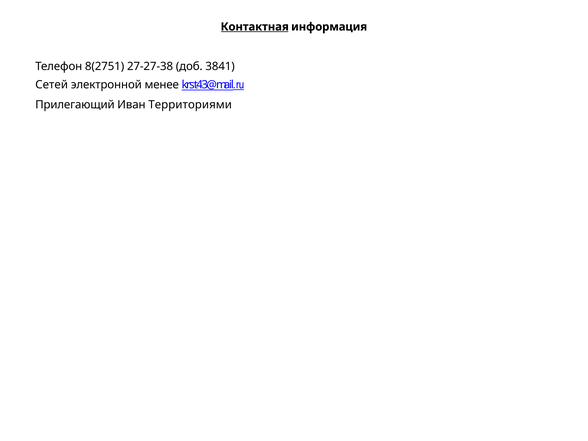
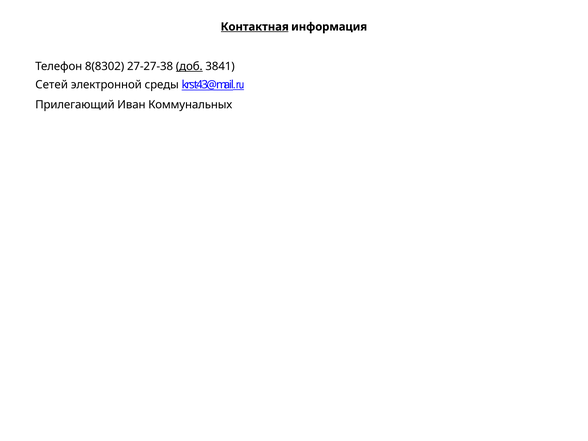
8(2751: 8(2751 -> 8(8302
доб underline: none -> present
менее: менее -> среды
Территориями: Территориями -> Коммунальных
